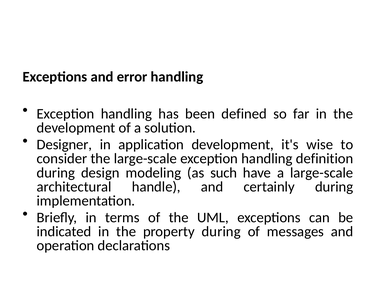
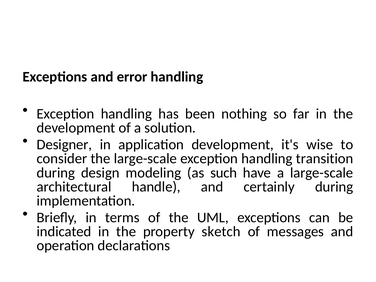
defined: defined -> nothing
definition: definition -> transition
property during: during -> sketch
